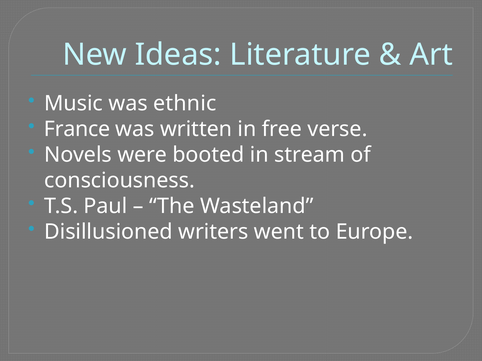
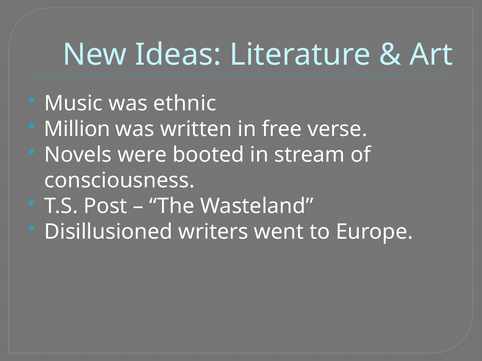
France: France -> Million
Paul: Paul -> Post
